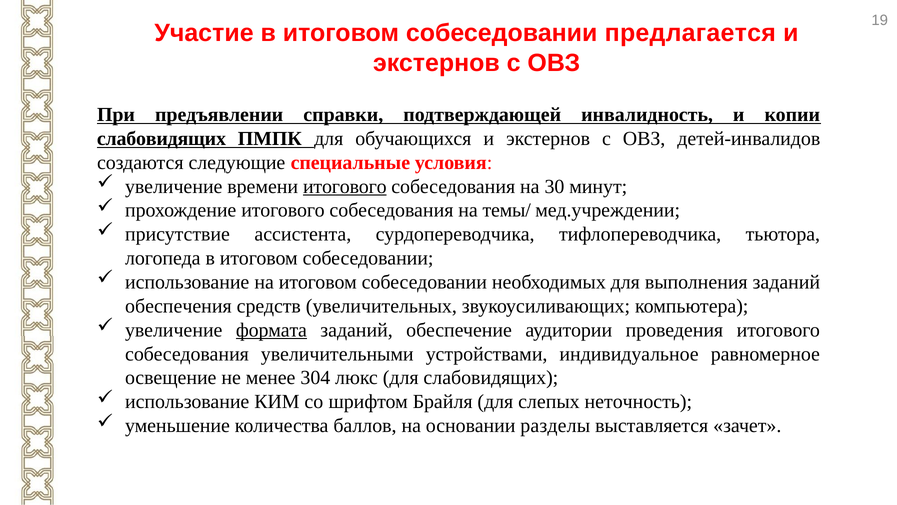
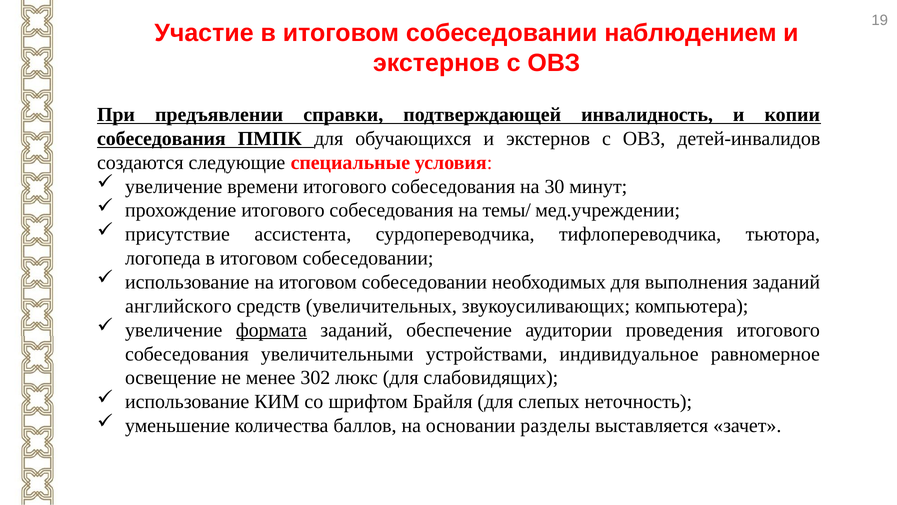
предлагается: предлагается -> наблюдением
слабовидящих at (161, 139): слабовидящих -> собеседования
итогового at (345, 186) underline: present -> none
обеспечения: обеспечения -> английского
304: 304 -> 302
